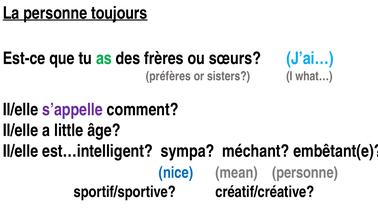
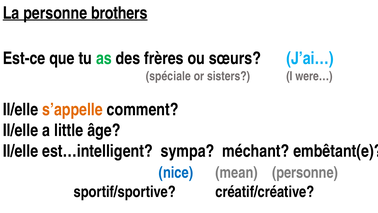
toujours: toujours -> brothers
préfères: préfères -> spéciale
what…: what… -> were…
s’appelle colour: purple -> orange
